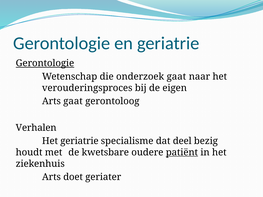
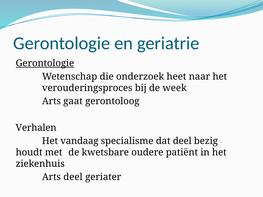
onderzoek gaat: gaat -> heet
eigen: eigen -> week
Het geriatrie: geriatrie -> vandaag
patiënt underline: present -> none
Arts doet: doet -> deel
